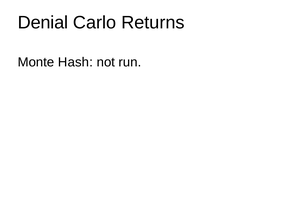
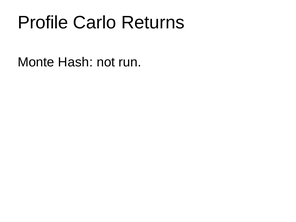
Denial: Denial -> Profile
